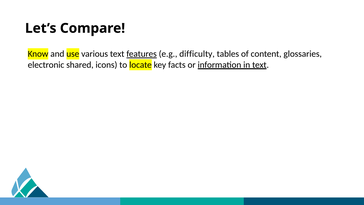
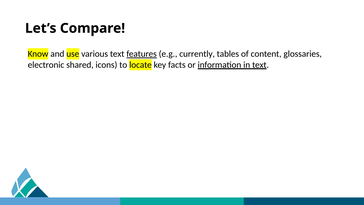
difficulty: difficulty -> currently
